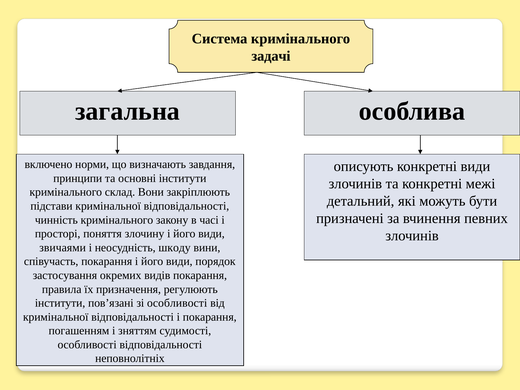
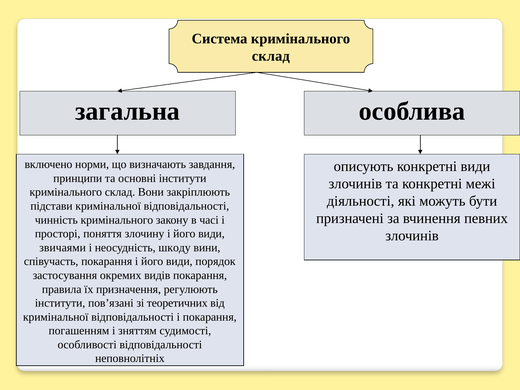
задачі at (271, 56): задачі -> склад
детальний: детальний -> діяльності
зі особливості: особливості -> теоретичних
